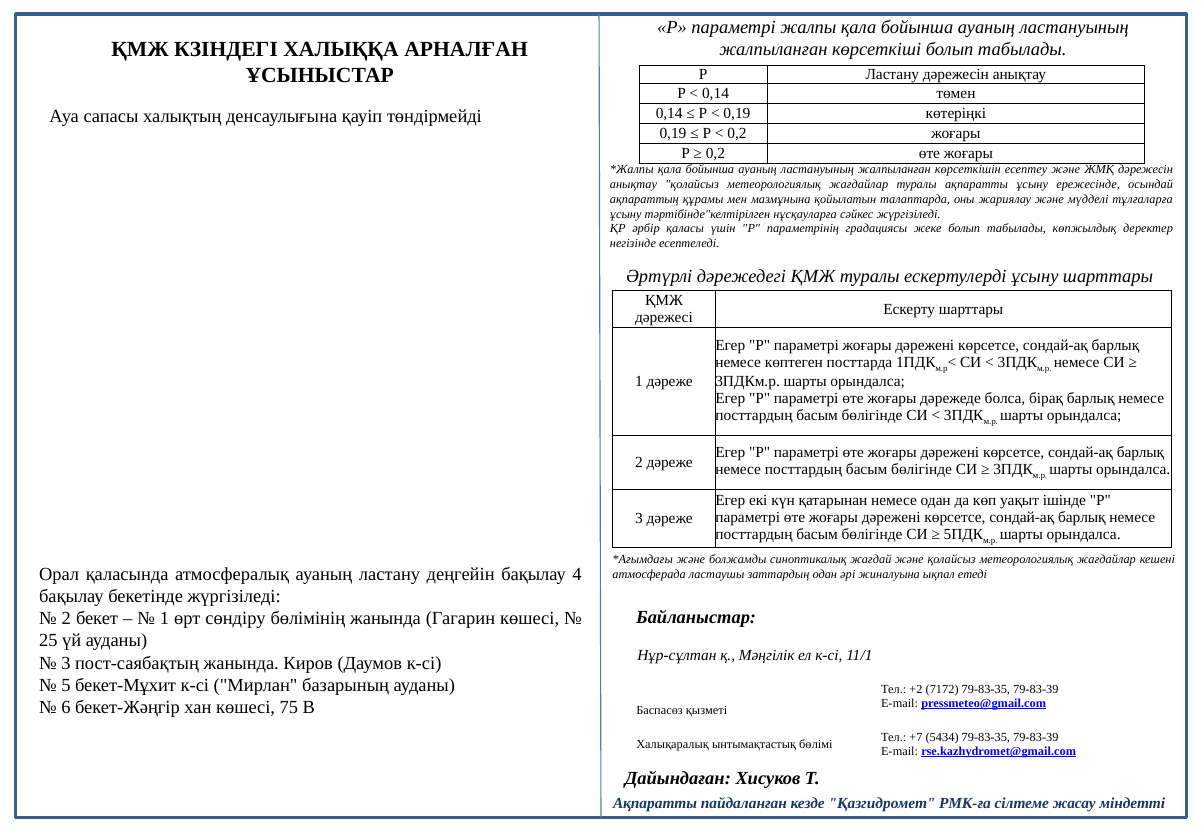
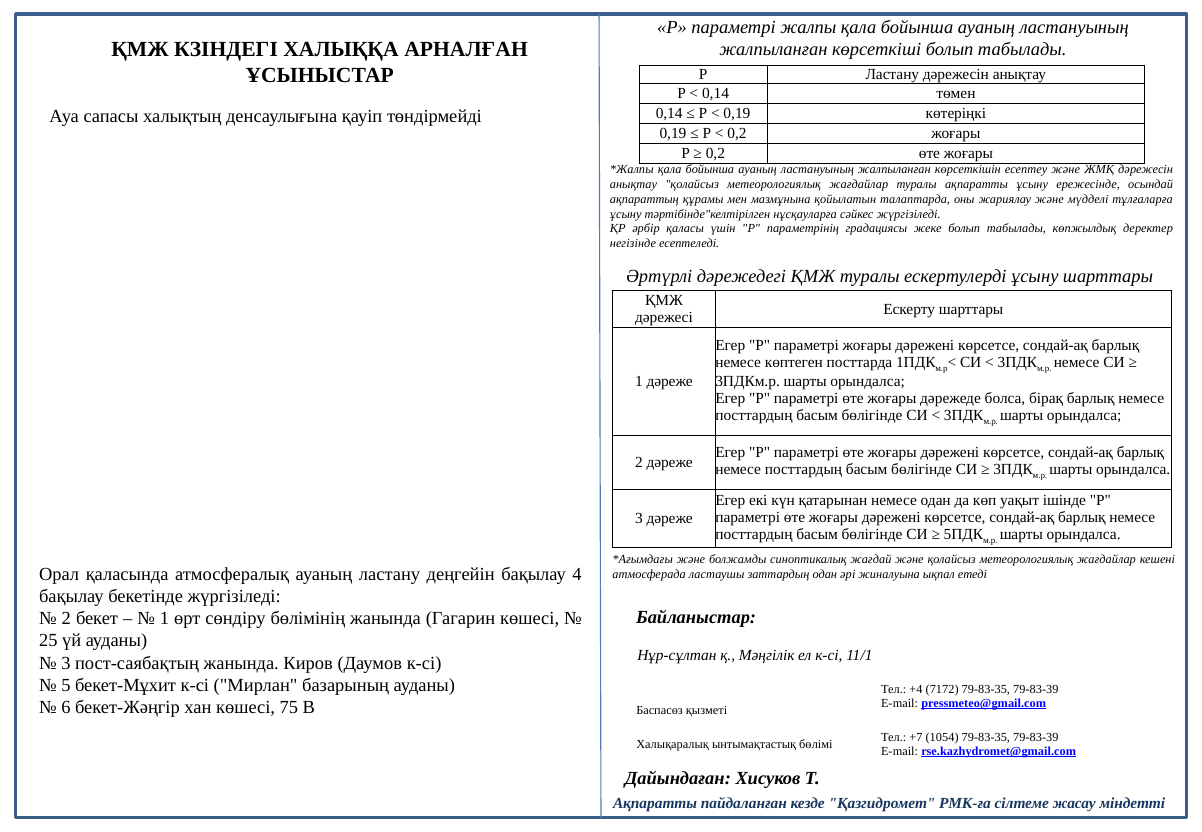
+2: +2 -> +4
5434: 5434 -> 1054
